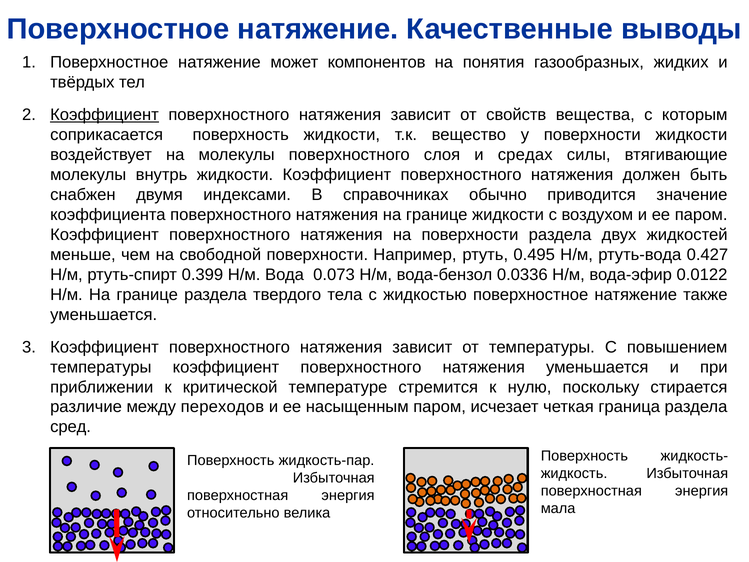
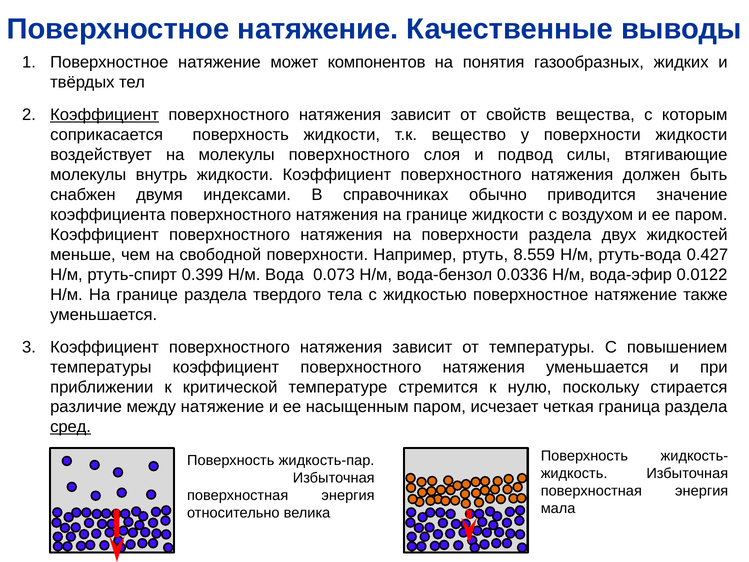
средах: средах -> подвод
0.495: 0.495 -> 8.559
между переходов: переходов -> натяжение
сред underline: none -> present
